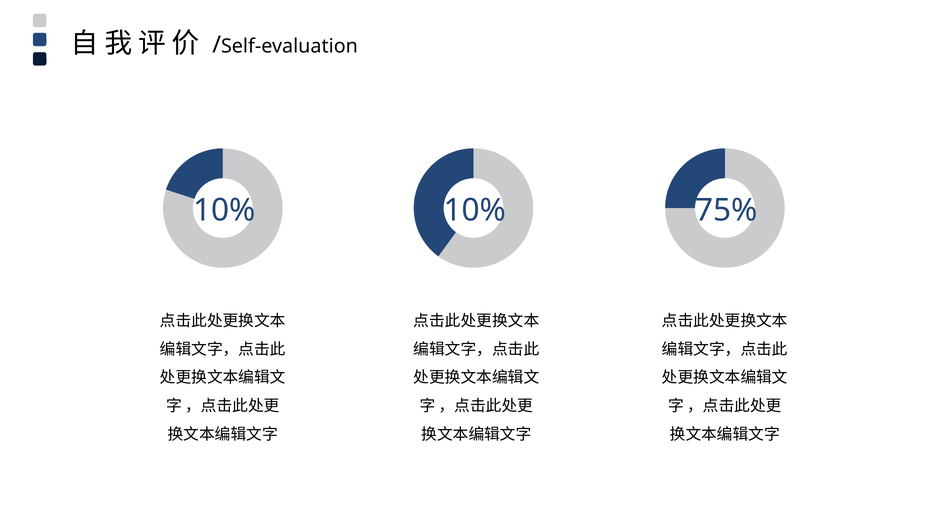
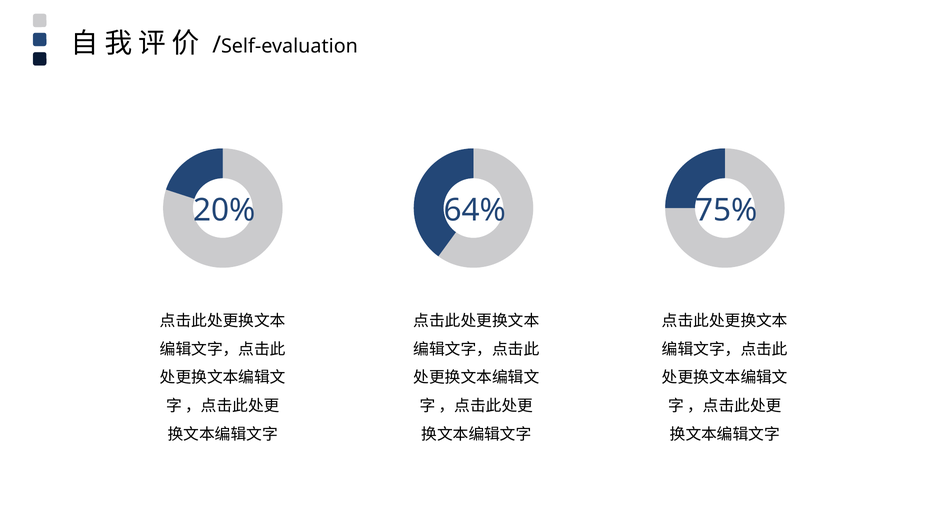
10% at (224, 211): 10% -> 20%
10% at (475, 211): 10% -> 64%
